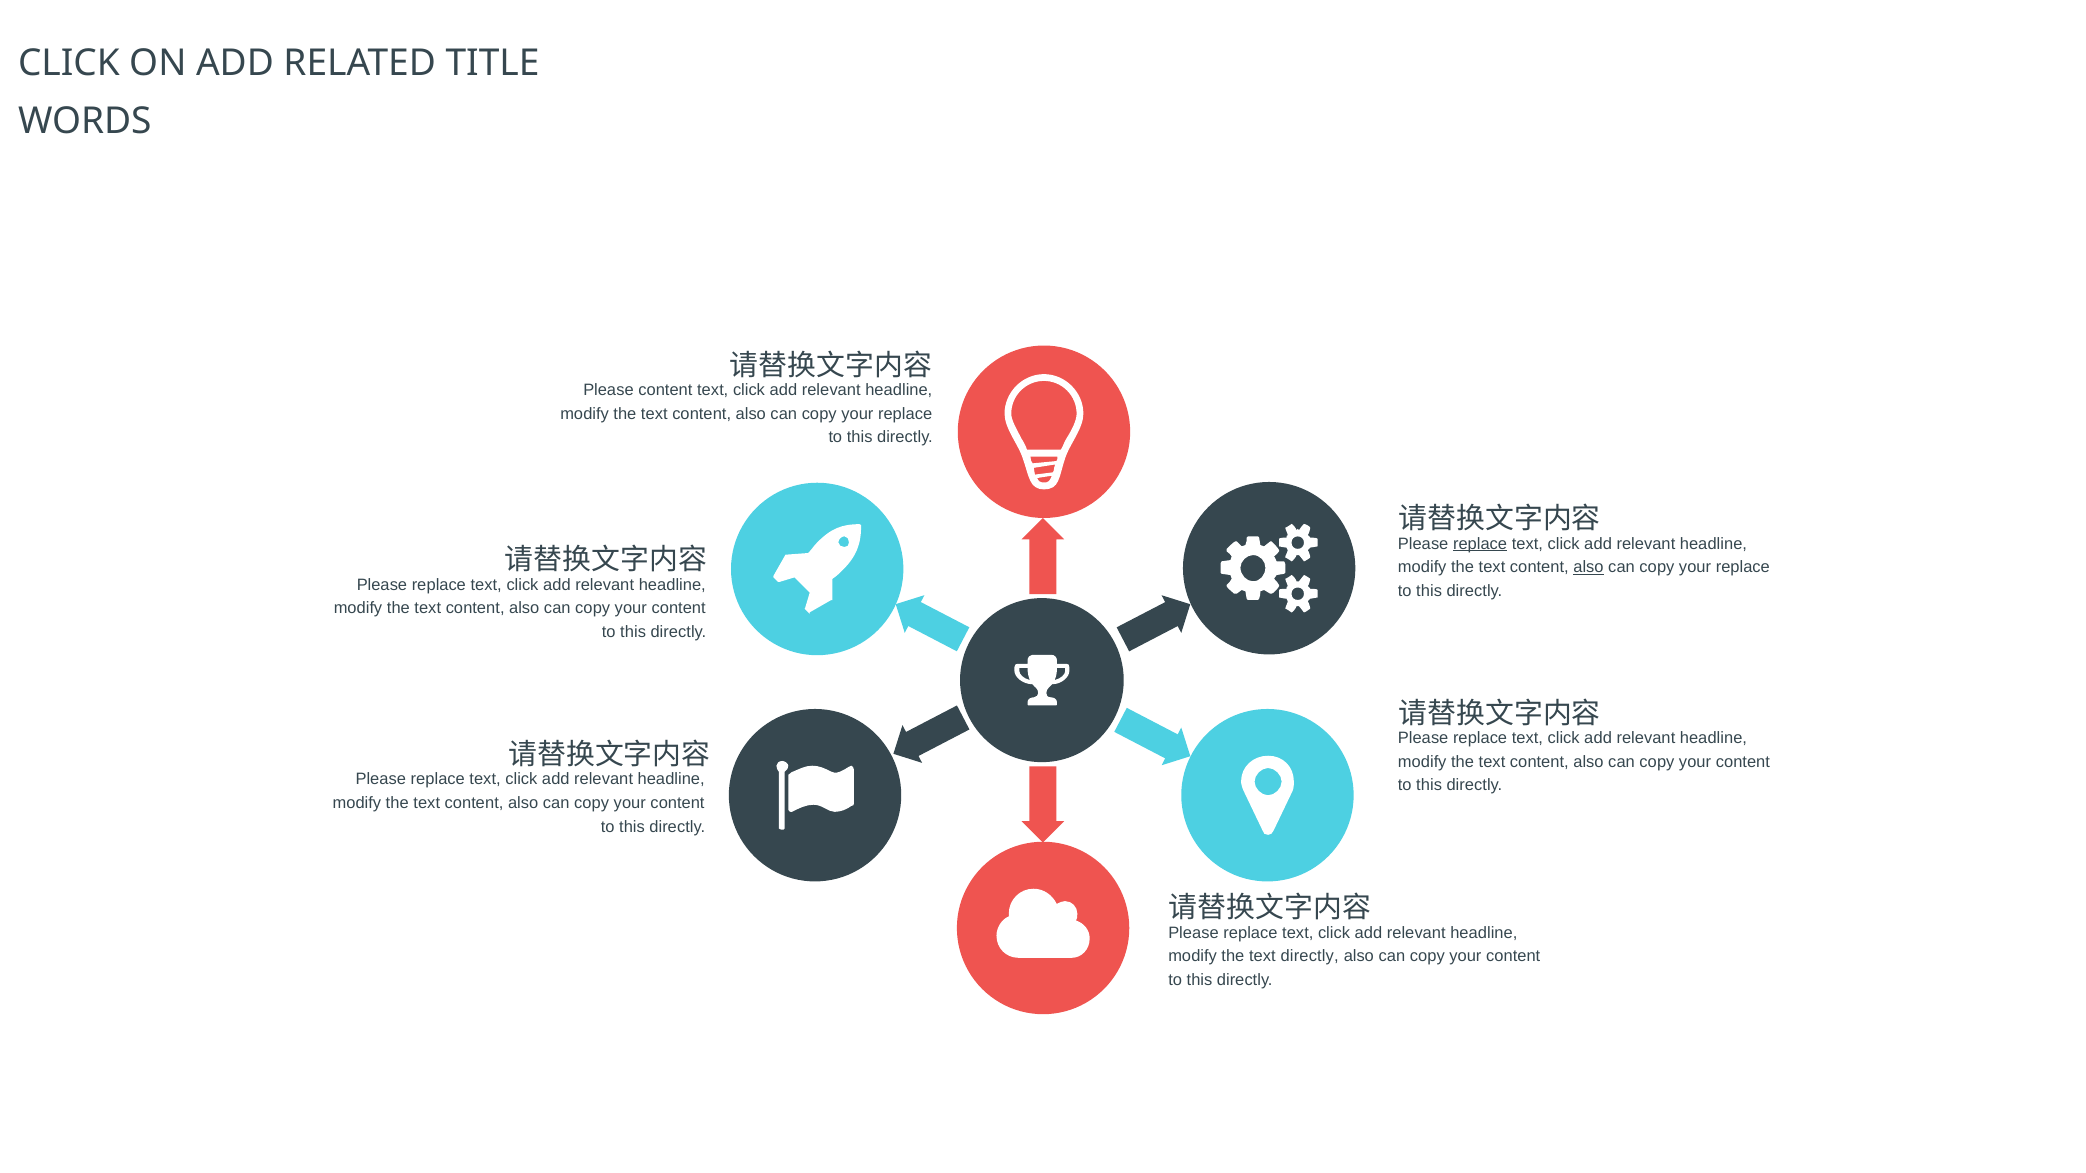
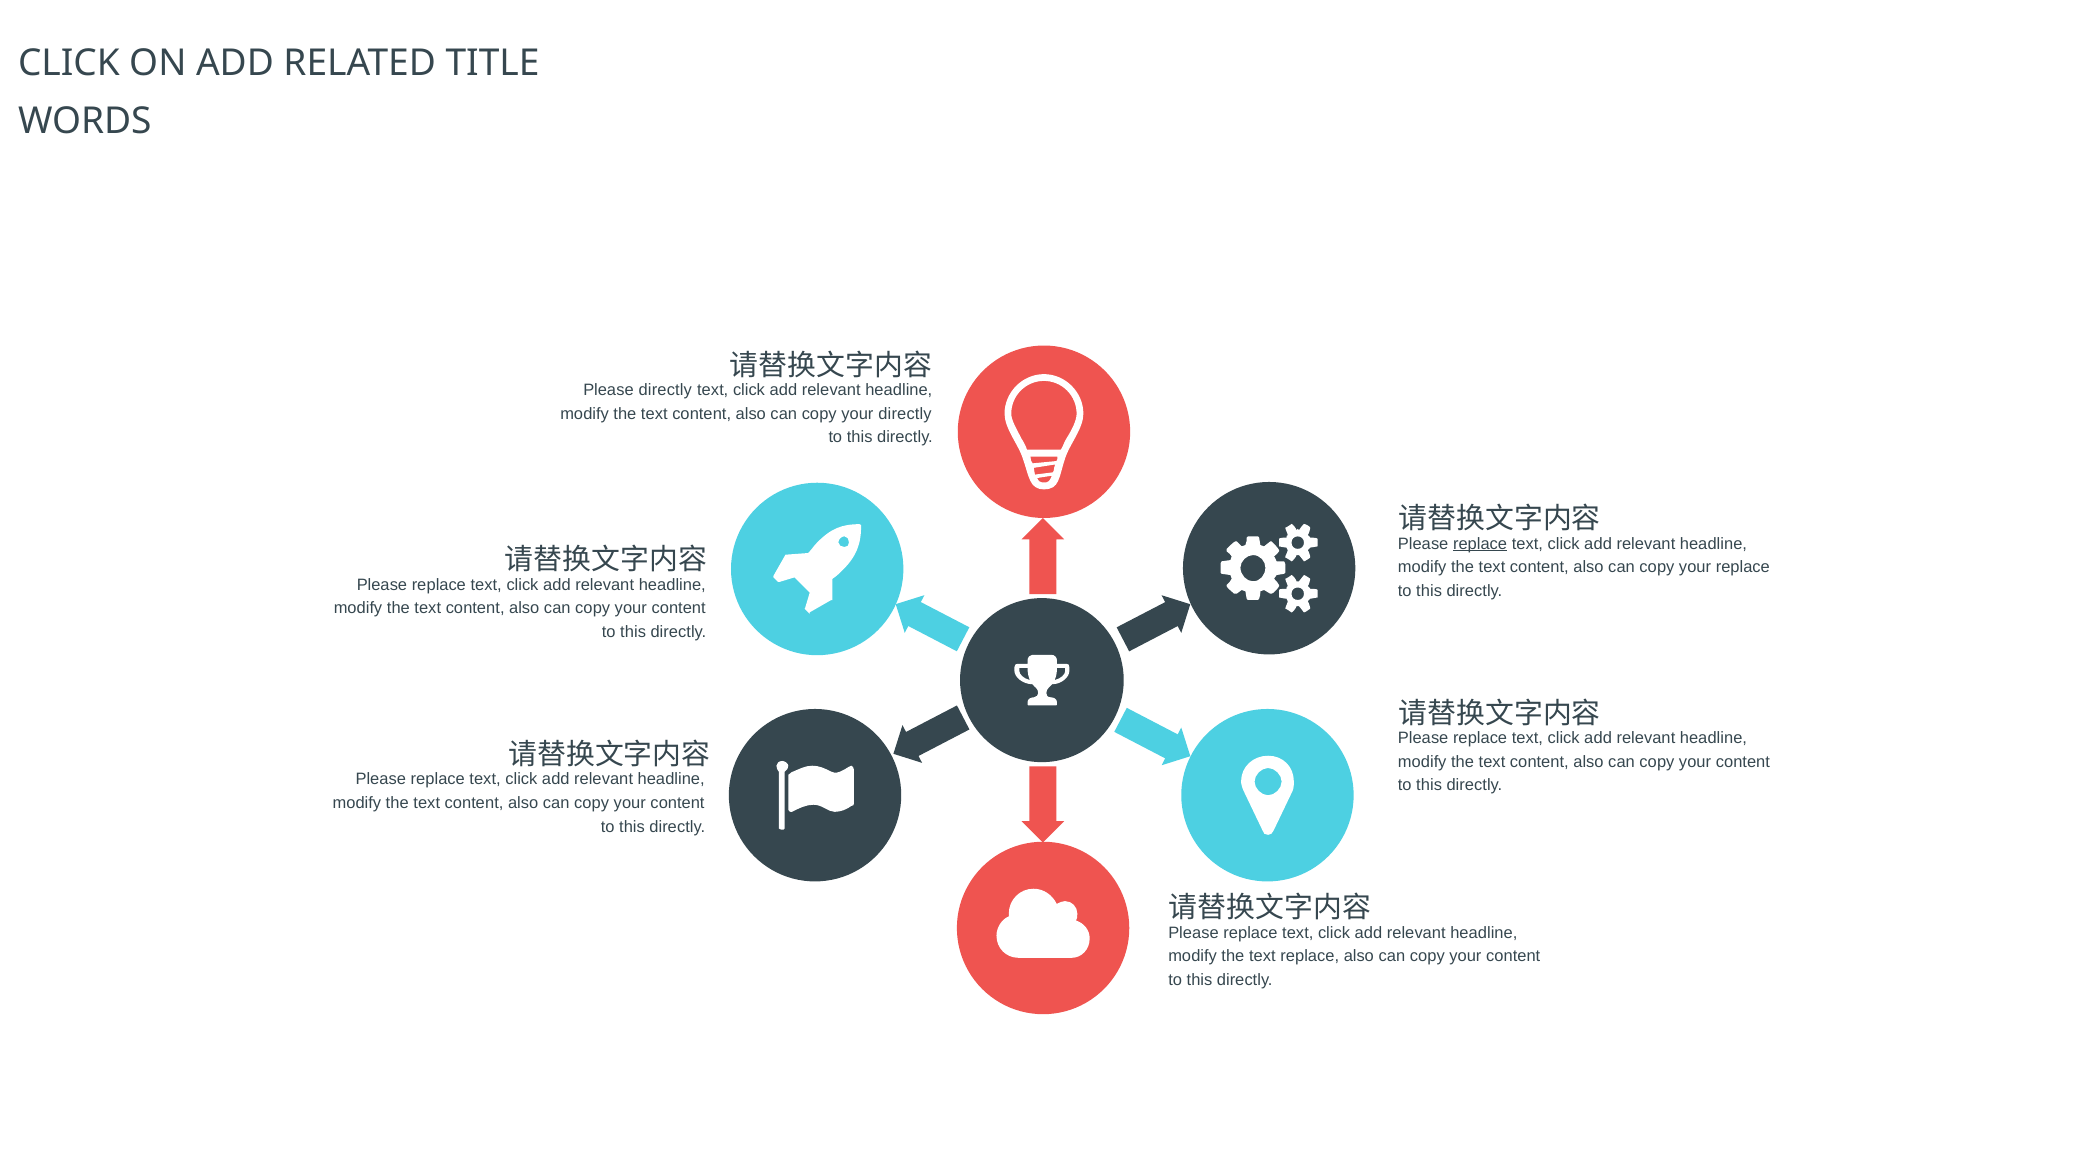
Please content: content -> directly
replace at (905, 414): replace -> directly
also at (1588, 567) underline: present -> none
text directly: directly -> replace
